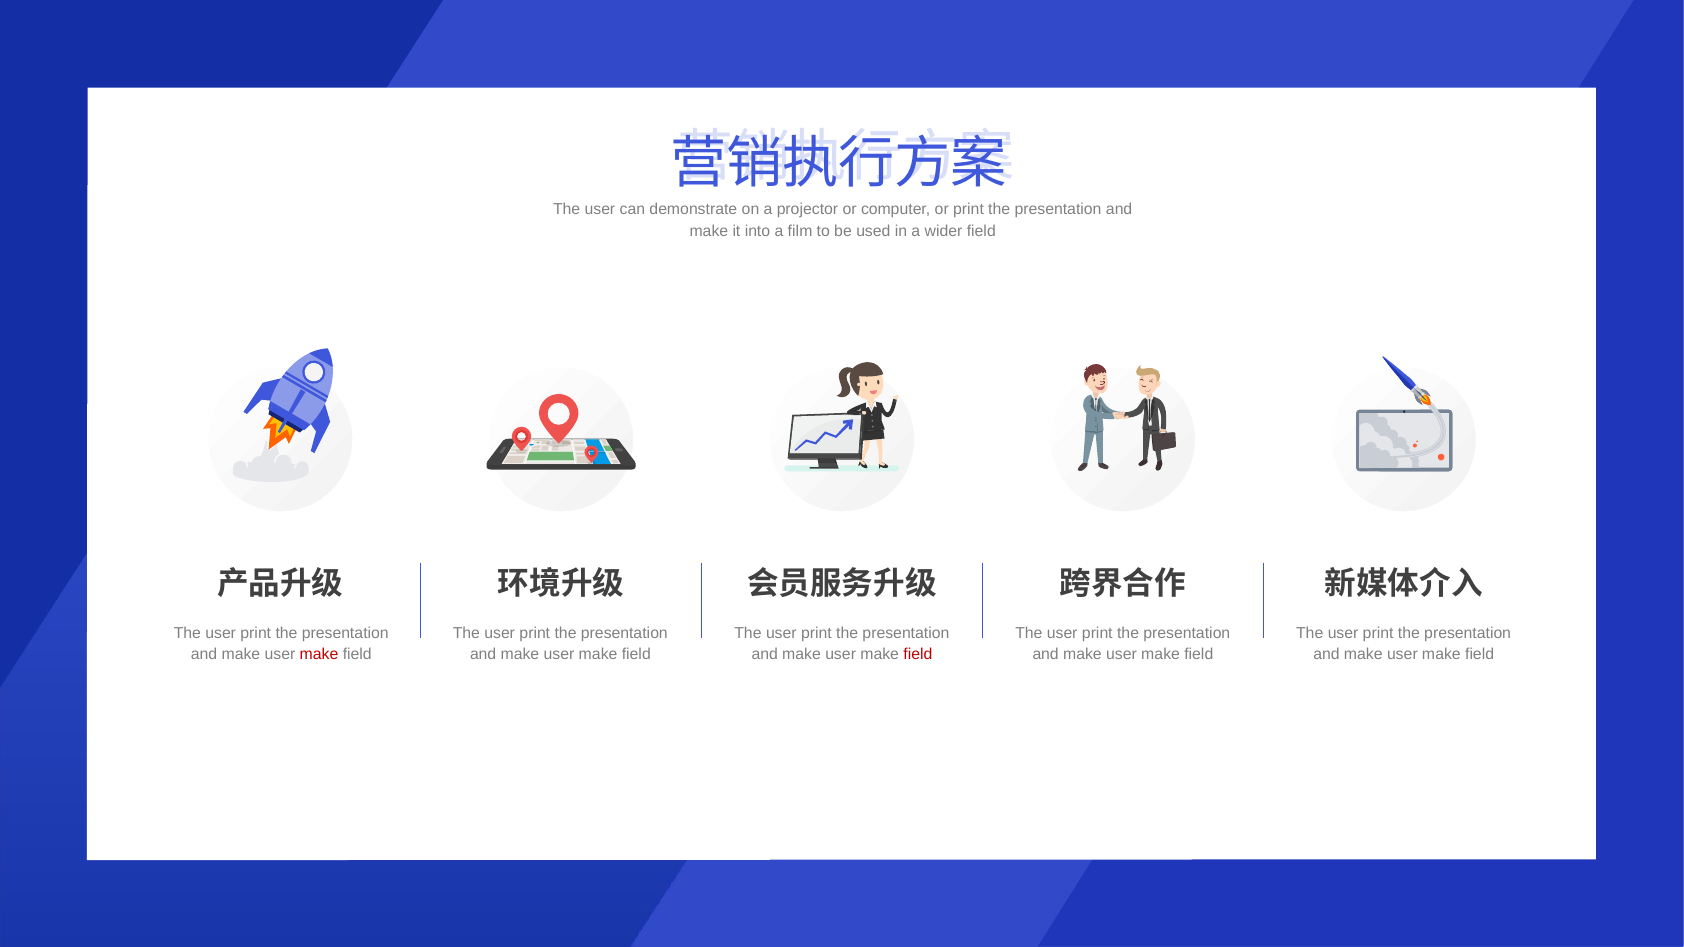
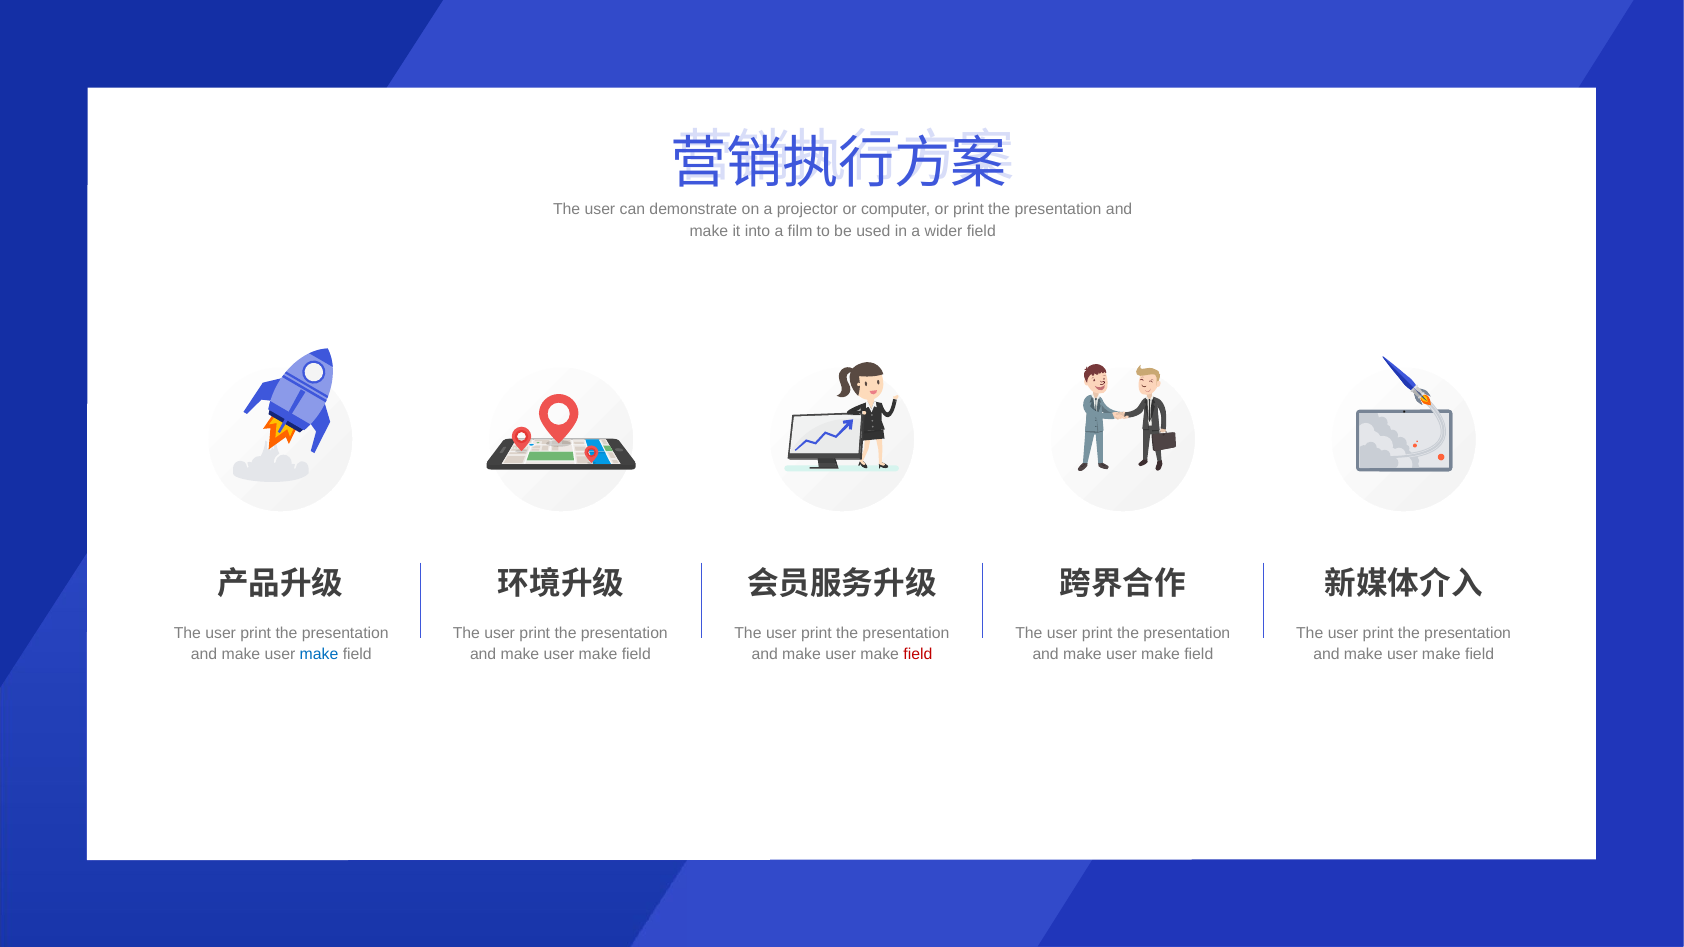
make at (319, 655) colour: red -> blue
